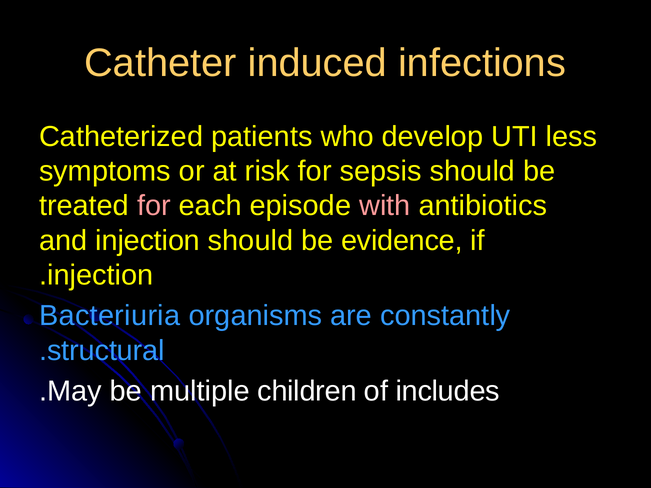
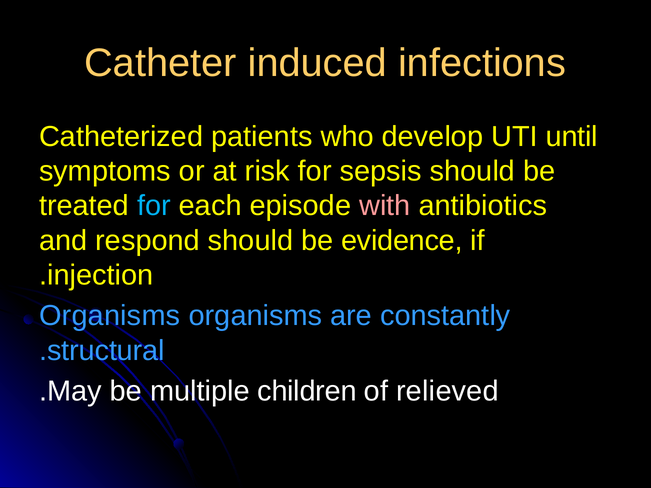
less: less -> until
for at (154, 206) colour: pink -> light blue
and injection: injection -> respond
Bacteriuria at (110, 316): Bacteriuria -> Organisms
includes: includes -> relieved
